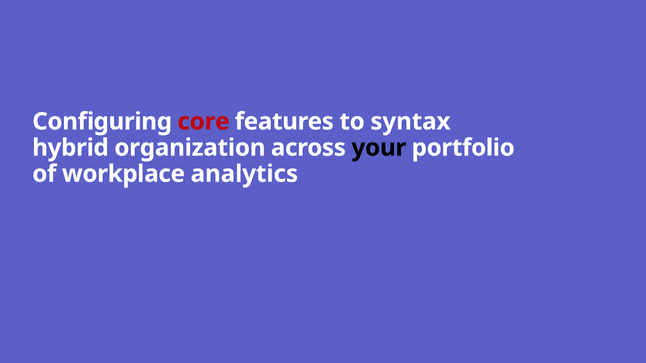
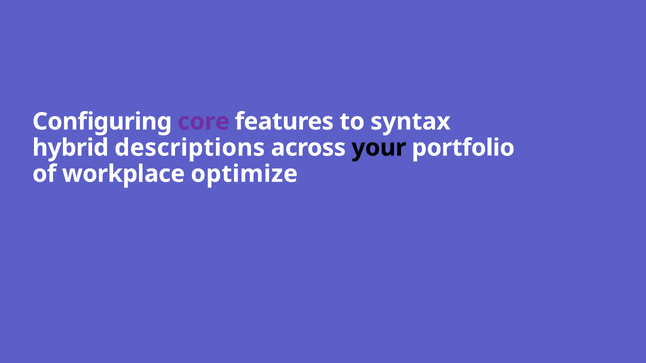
core colour: red -> purple
organization: organization -> descriptions
analytics: analytics -> optimize
